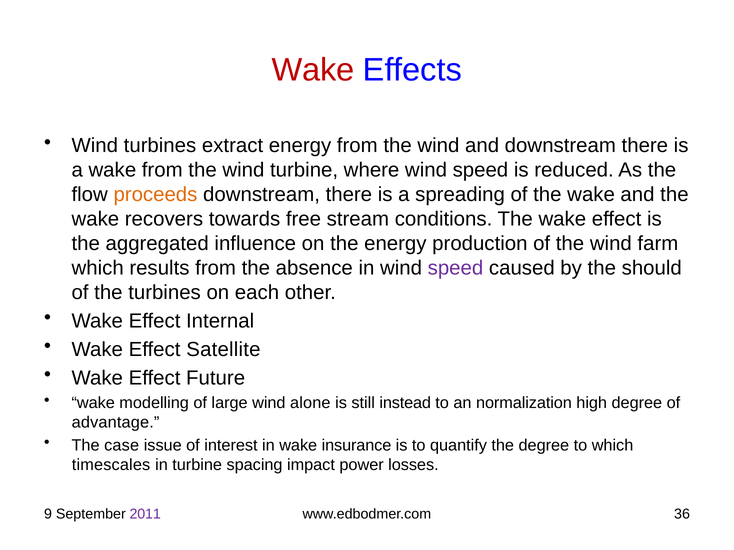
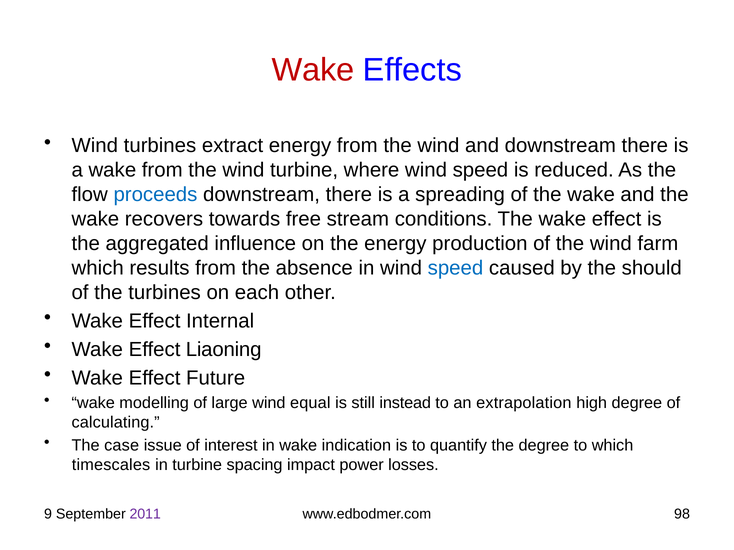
proceeds colour: orange -> blue
speed at (455, 268) colour: purple -> blue
Satellite: Satellite -> Liaoning
alone: alone -> equal
normalization: normalization -> extrapolation
advantage: advantage -> calculating
insurance: insurance -> indication
36: 36 -> 98
